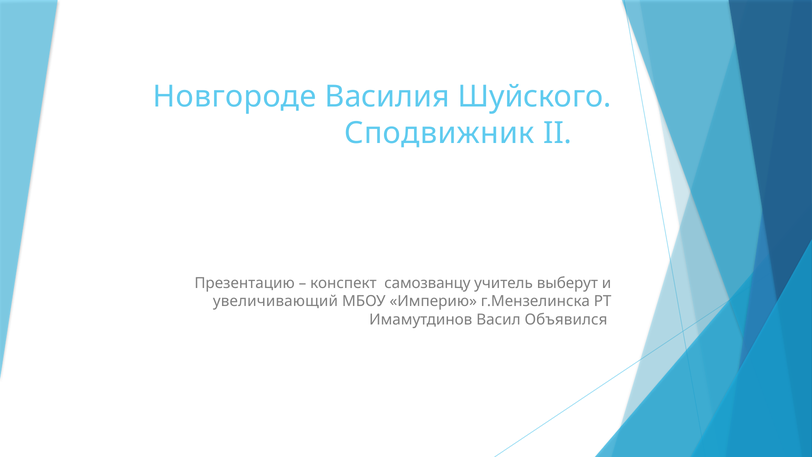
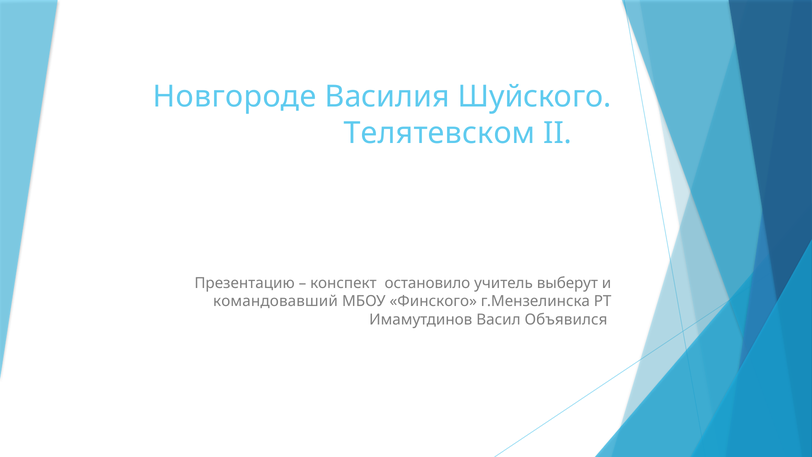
Сподвижник: Сподвижник -> Телятевском
самозванцу: самозванцу -> остановило
увеличивающий: увеличивающий -> командовавший
Империю: Империю -> Финского
